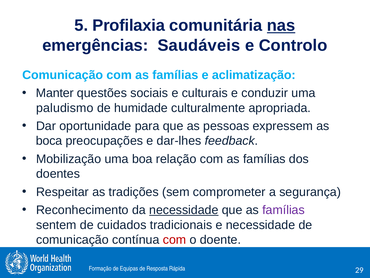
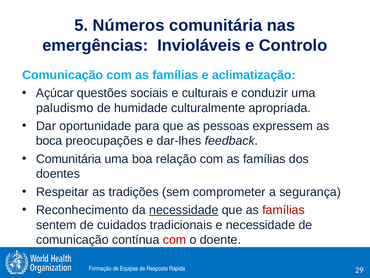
Profilaxia: Profilaxia -> Números
nas underline: present -> none
Saudáveis: Saudáveis -> Invioláveis
Manter: Manter -> Açúcar
Mobilização at (69, 159): Mobilização -> Comunitária
famílias at (284, 210) colour: purple -> red
